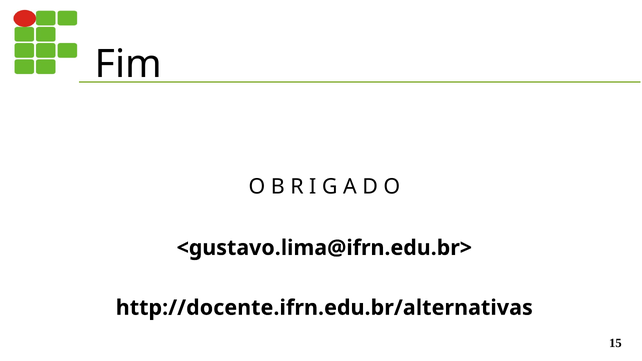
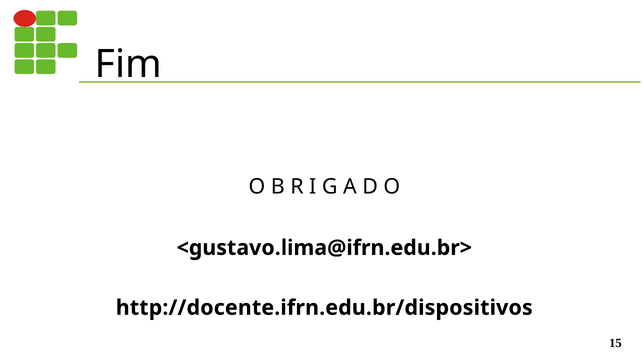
http://docente.ifrn.edu.br/alternativas: http://docente.ifrn.edu.br/alternativas -> http://docente.ifrn.edu.br/dispositivos
